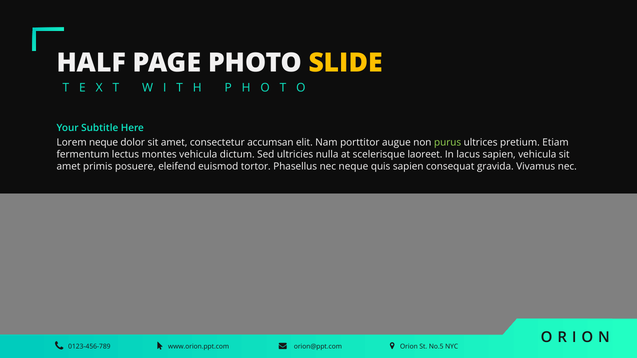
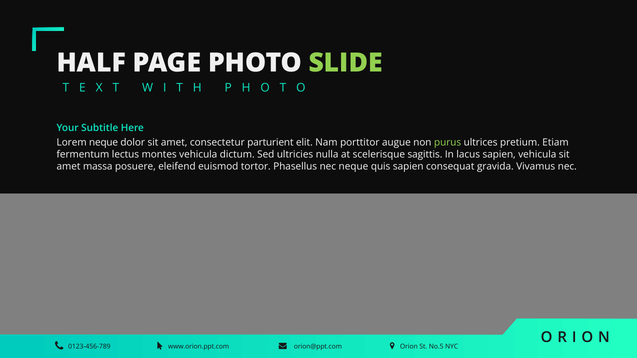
SLIDE colour: yellow -> light green
accumsan: accumsan -> parturient
laoreet: laoreet -> sagittis
primis: primis -> massa
